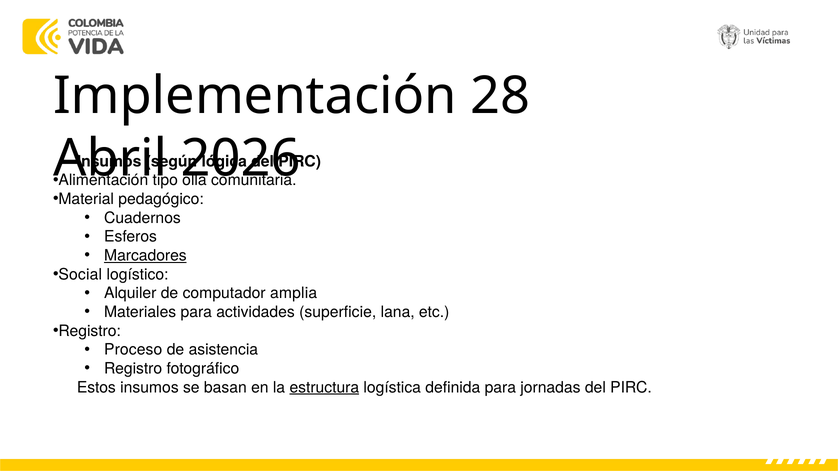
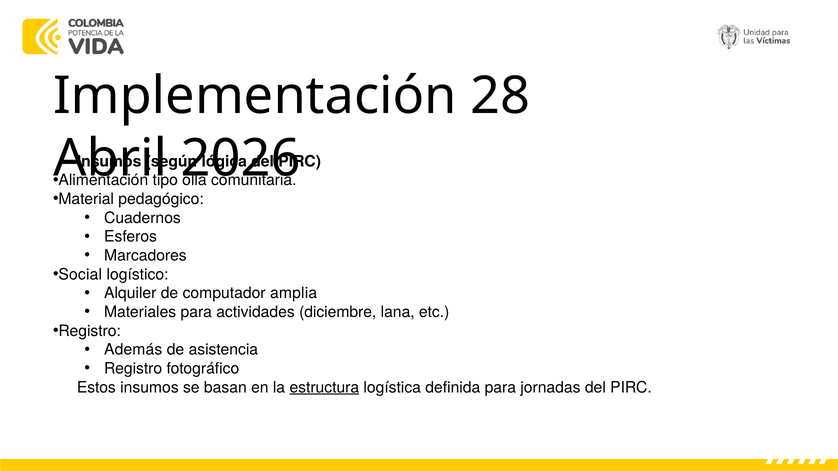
Marcadores underline: present -> none
superficie: superficie -> diciembre
Proceso: Proceso -> Además
